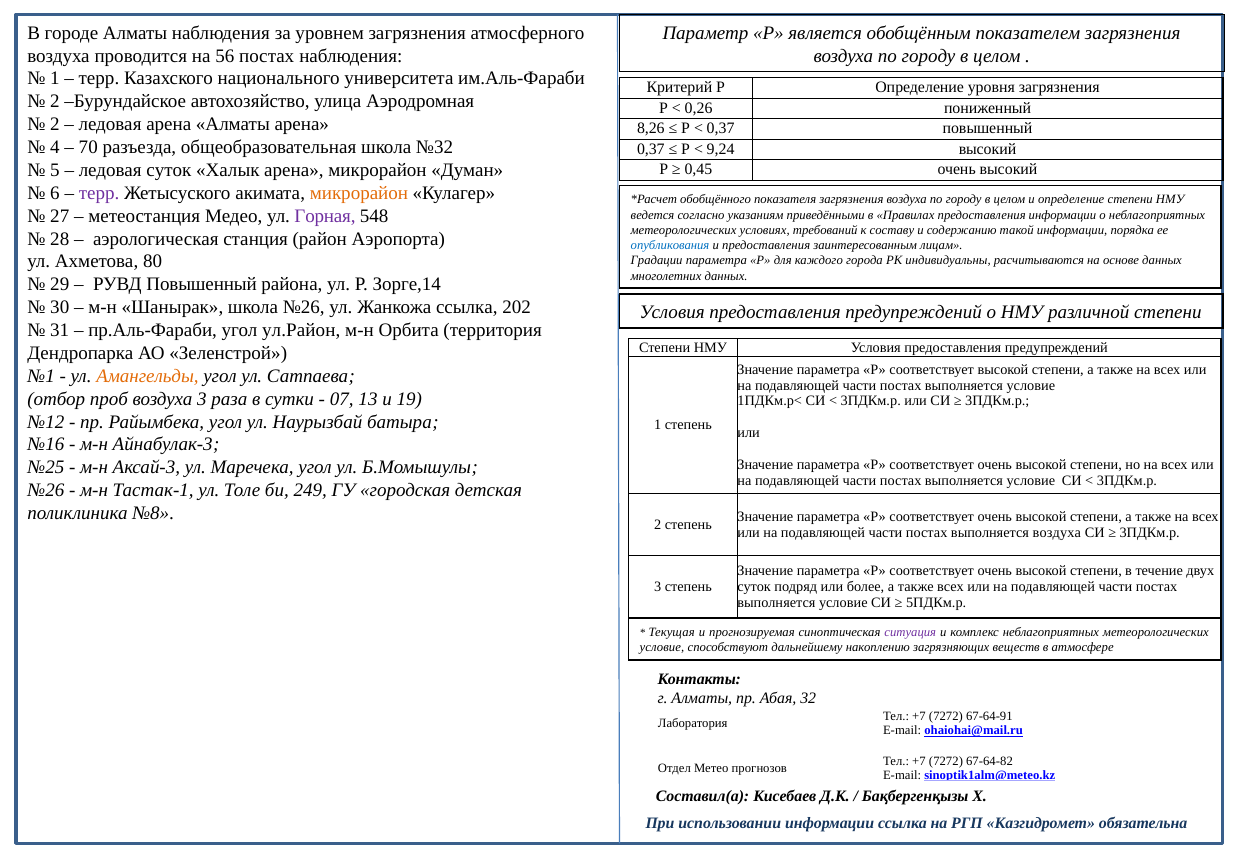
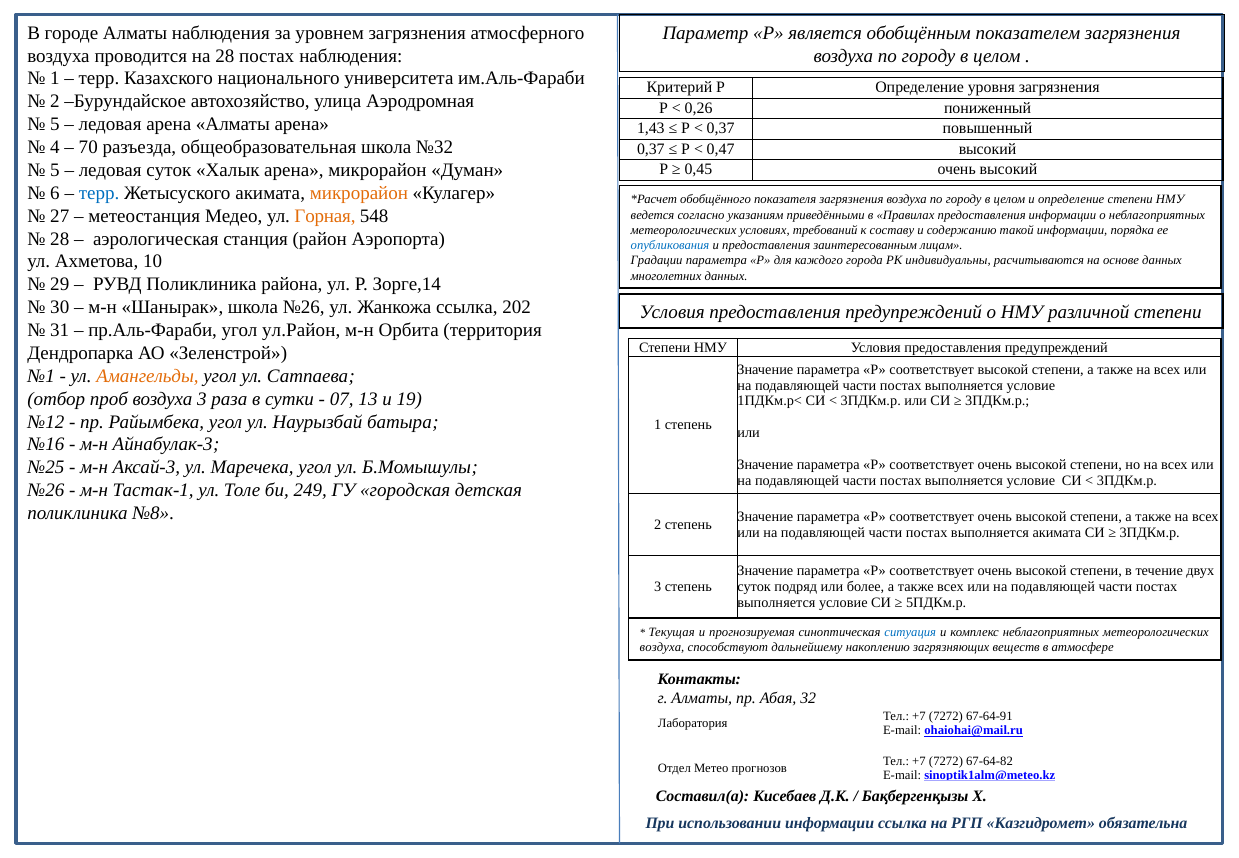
на 56: 56 -> 28
2 at (55, 124): 2 -> 5
8,26: 8,26 -> 1,43
9,24: 9,24 -> 0,47
терр at (99, 193) colour: purple -> blue
Горная colour: purple -> orange
80: 80 -> 10
РУВД Повышенный: Повышенный -> Поликлиника
выполняется воздуха: воздуха -> акимата
ситуация colour: purple -> blue
условие at (662, 647): условие -> воздуха
